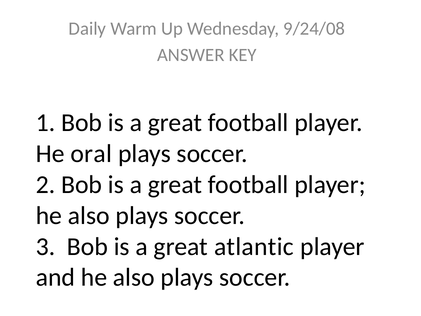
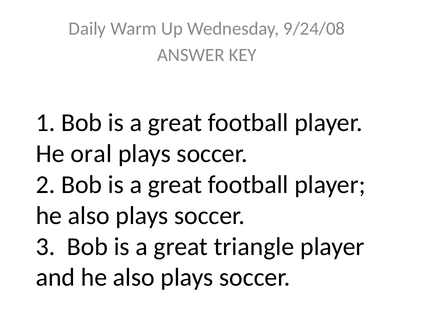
atlantic: atlantic -> triangle
